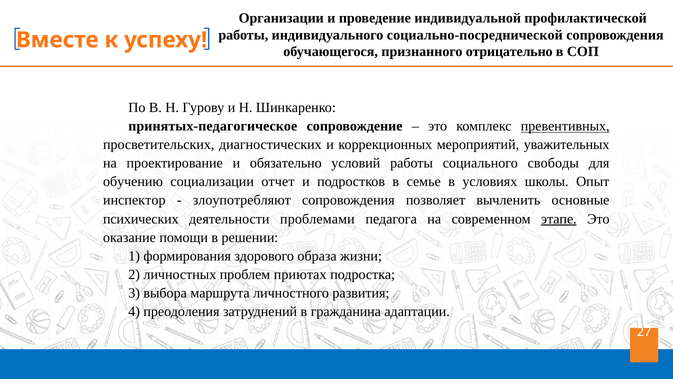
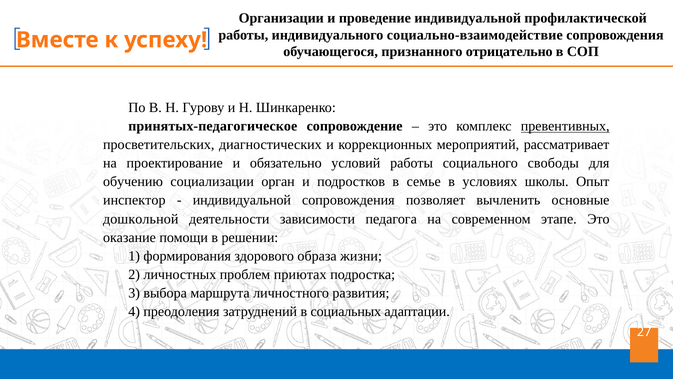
социально-посреднической: социально-посреднической -> социально-взаимодействие
уважительных: уважительных -> рассматривает
отчет: отчет -> орган
злоупотребляют at (242, 200): злоупотребляют -> индивидуальной
психических: психических -> дошкольной
проблемами: проблемами -> зависимости
этапе underline: present -> none
гражданина: гражданина -> социальных
